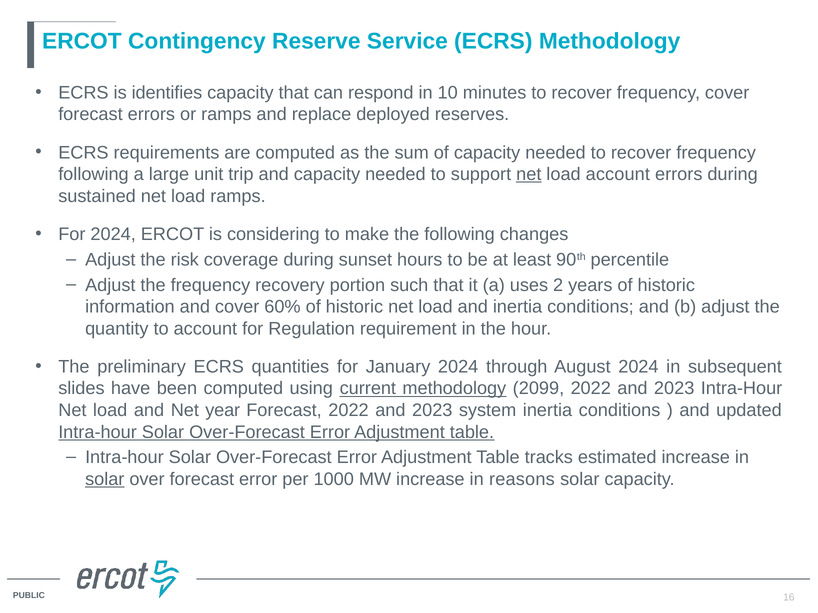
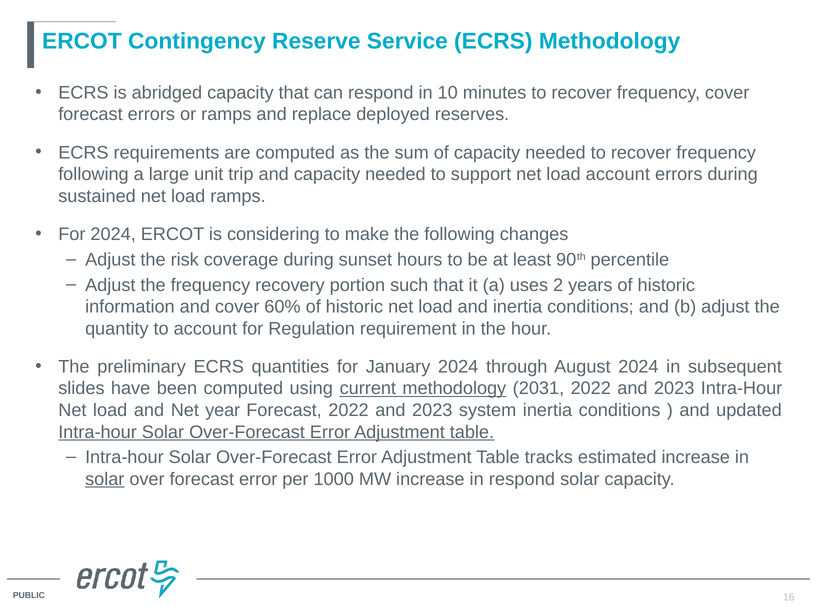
identifies: identifies -> abridged
net at (529, 174) underline: present -> none
2099: 2099 -> 2031
in reasons: reasons -> respond
